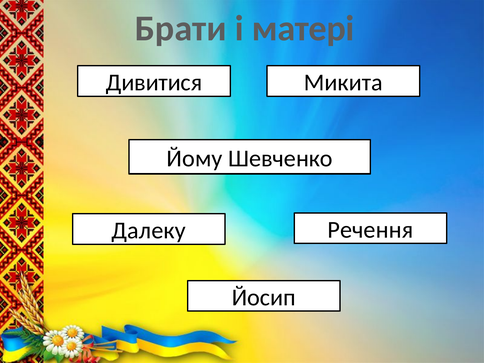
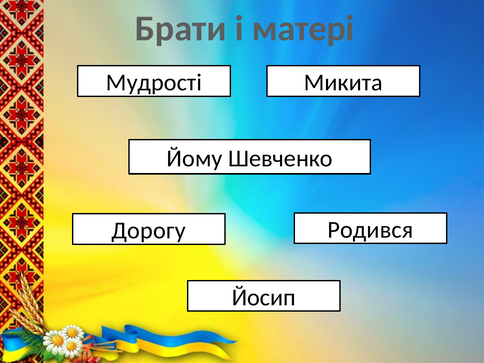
Дивитися: Дивитися -> Мудрості
Речення: Речення -> Родився
Далеку: Далеку -> Дорогу
